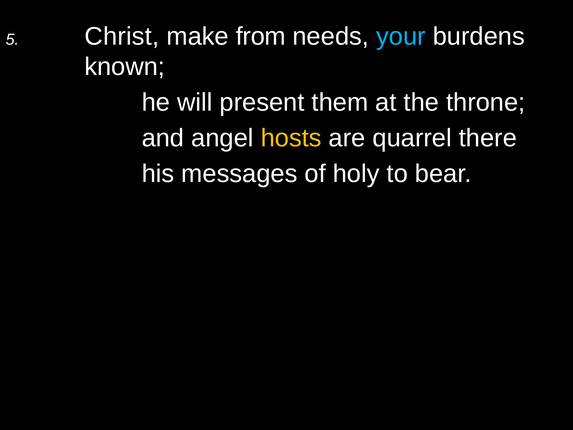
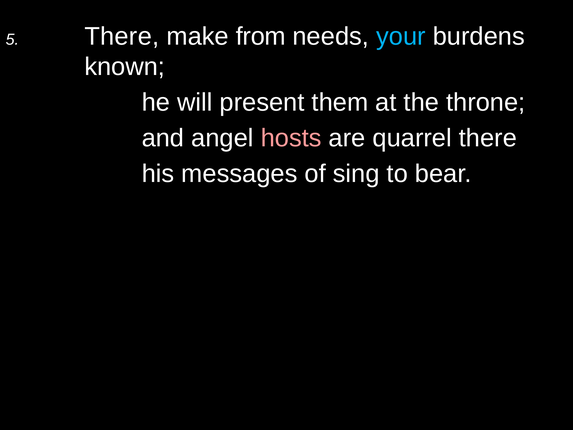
5 Christ: Christ -> There
hosts colour: yellow -> pink
holy: holy -> sing
